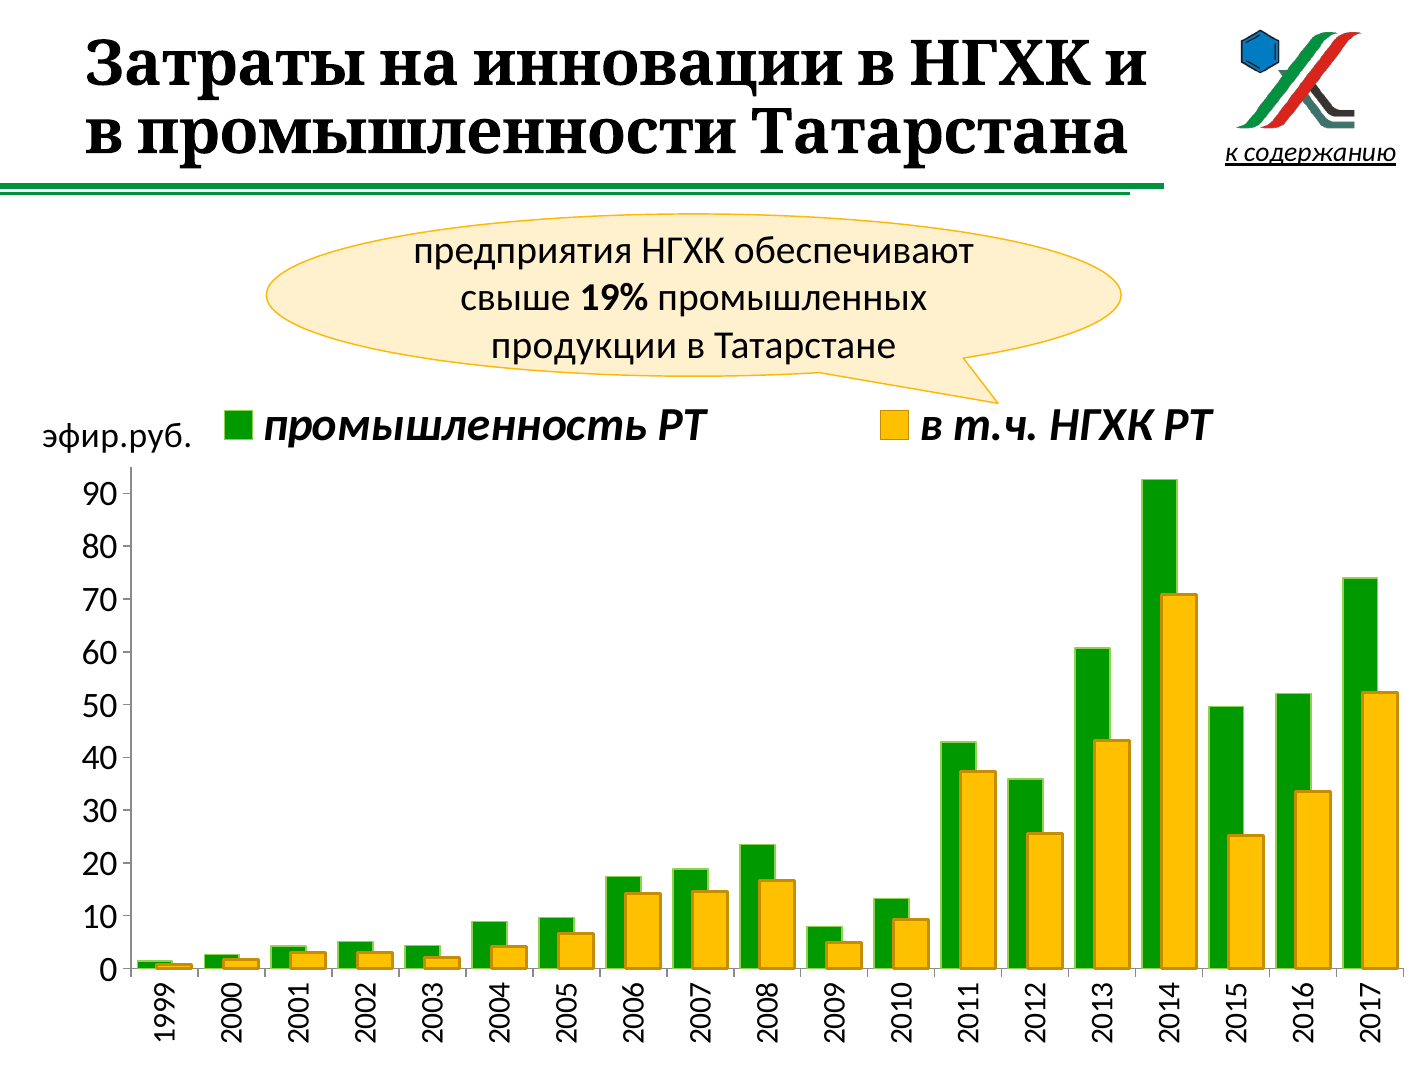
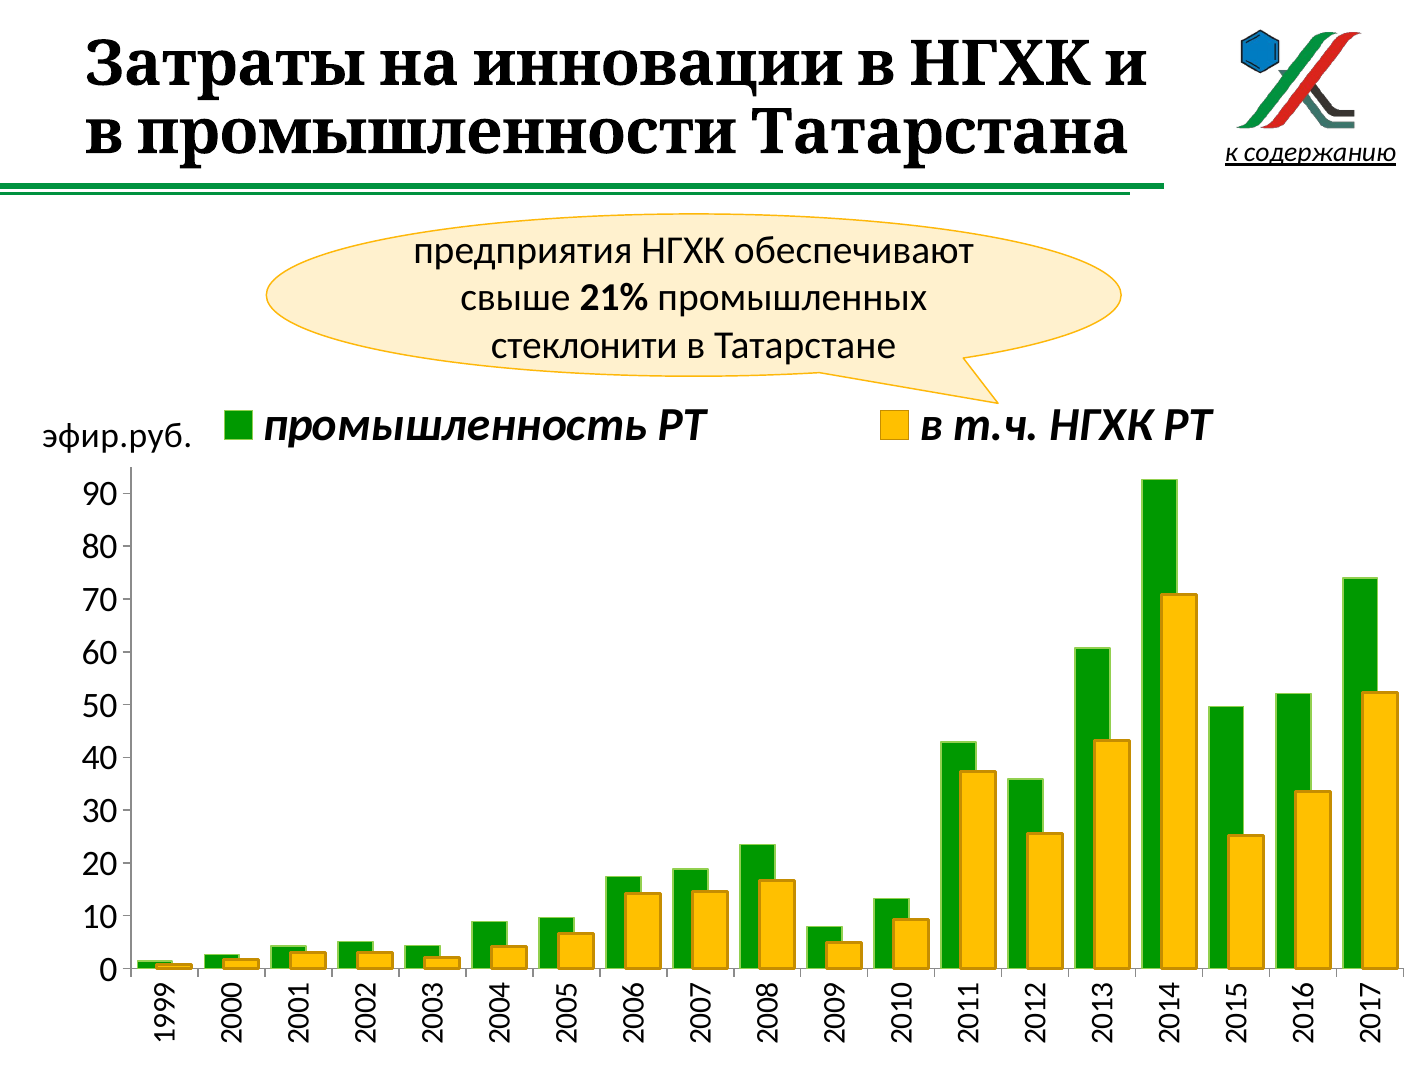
19%: 19% -> 21%
продукции: продукции -> стеклонити
